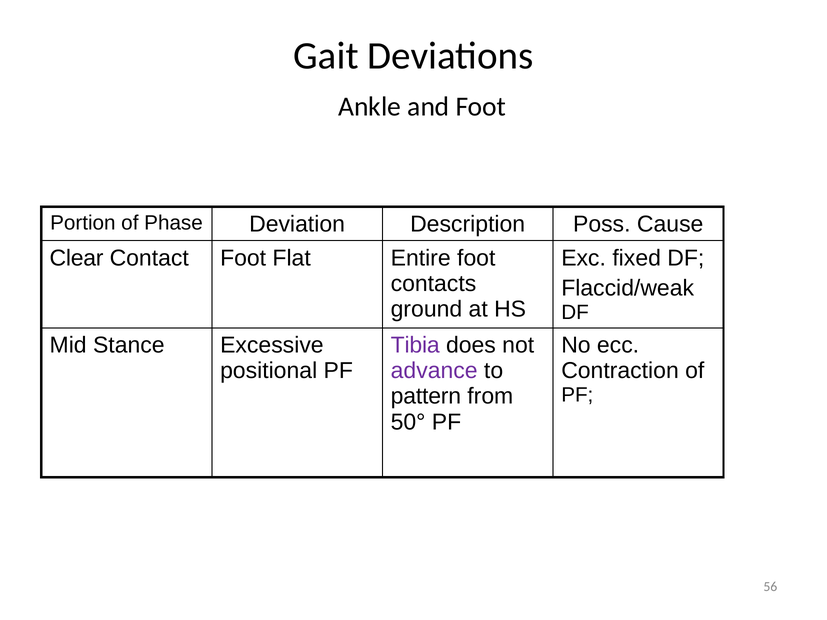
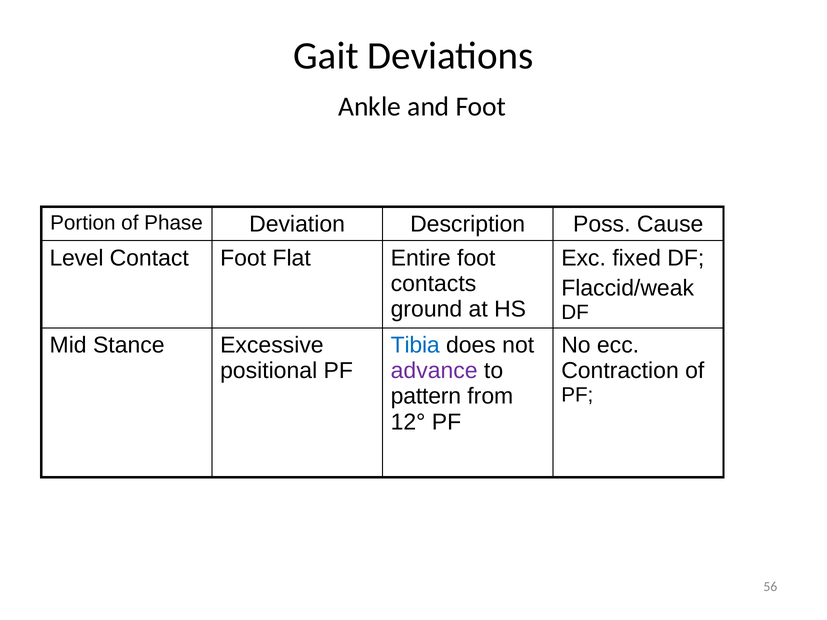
Clear: Clear -> Level
Tibia colour: purple -> blue
50°: 50° -> 12°
